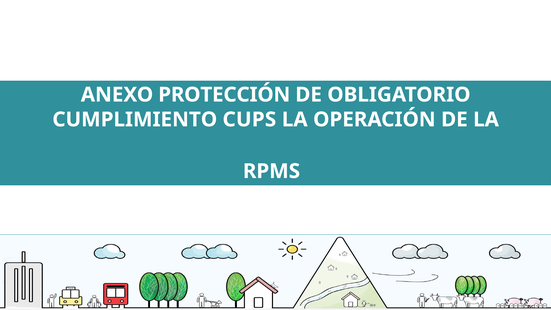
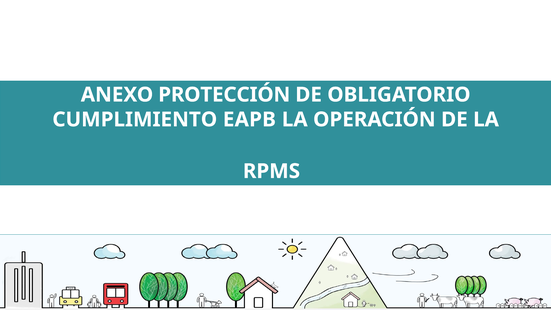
CUPS: CUPS -> EAPB
